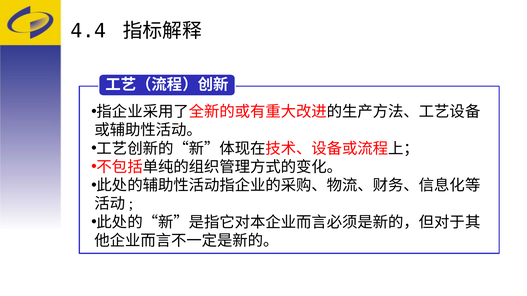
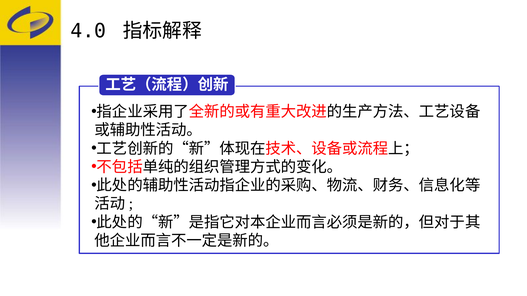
4.4: 4.4 -> 4.0
